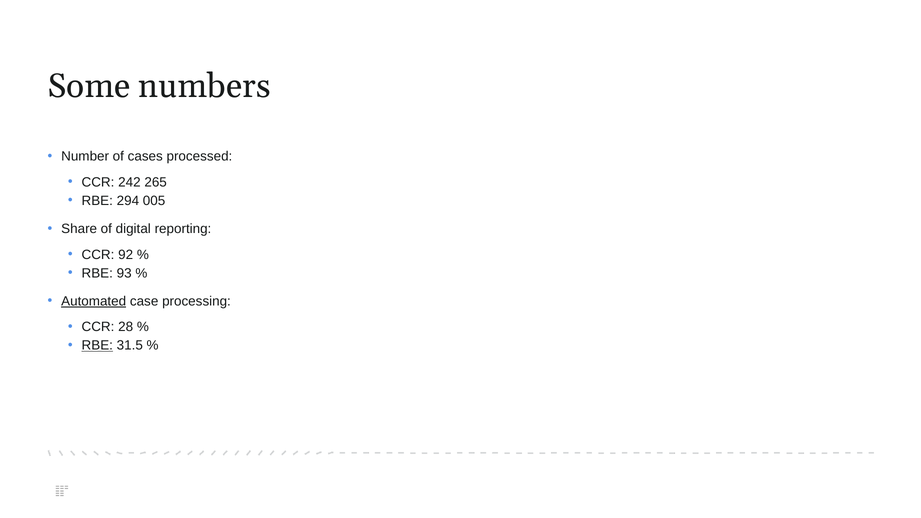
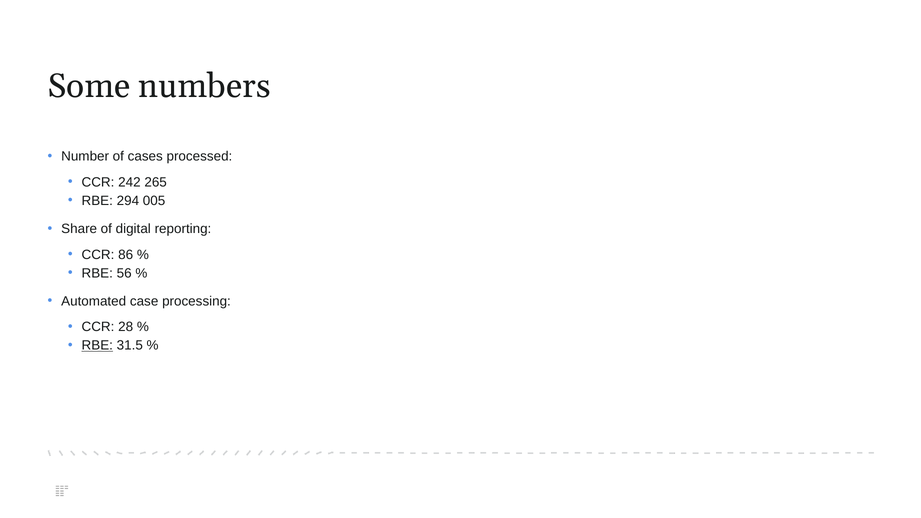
92: 92 -> 86
93: 93 -> 56
Automated underline: present -> none
